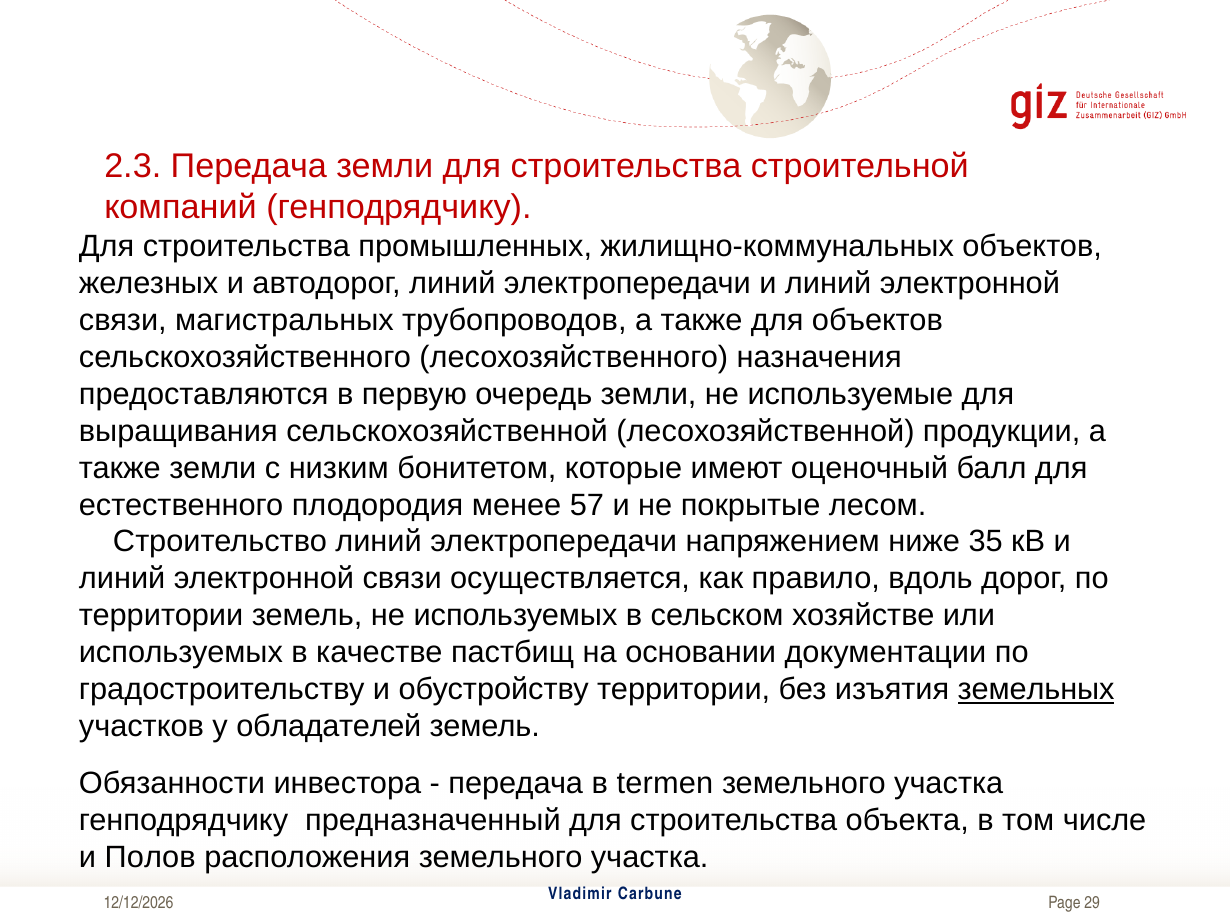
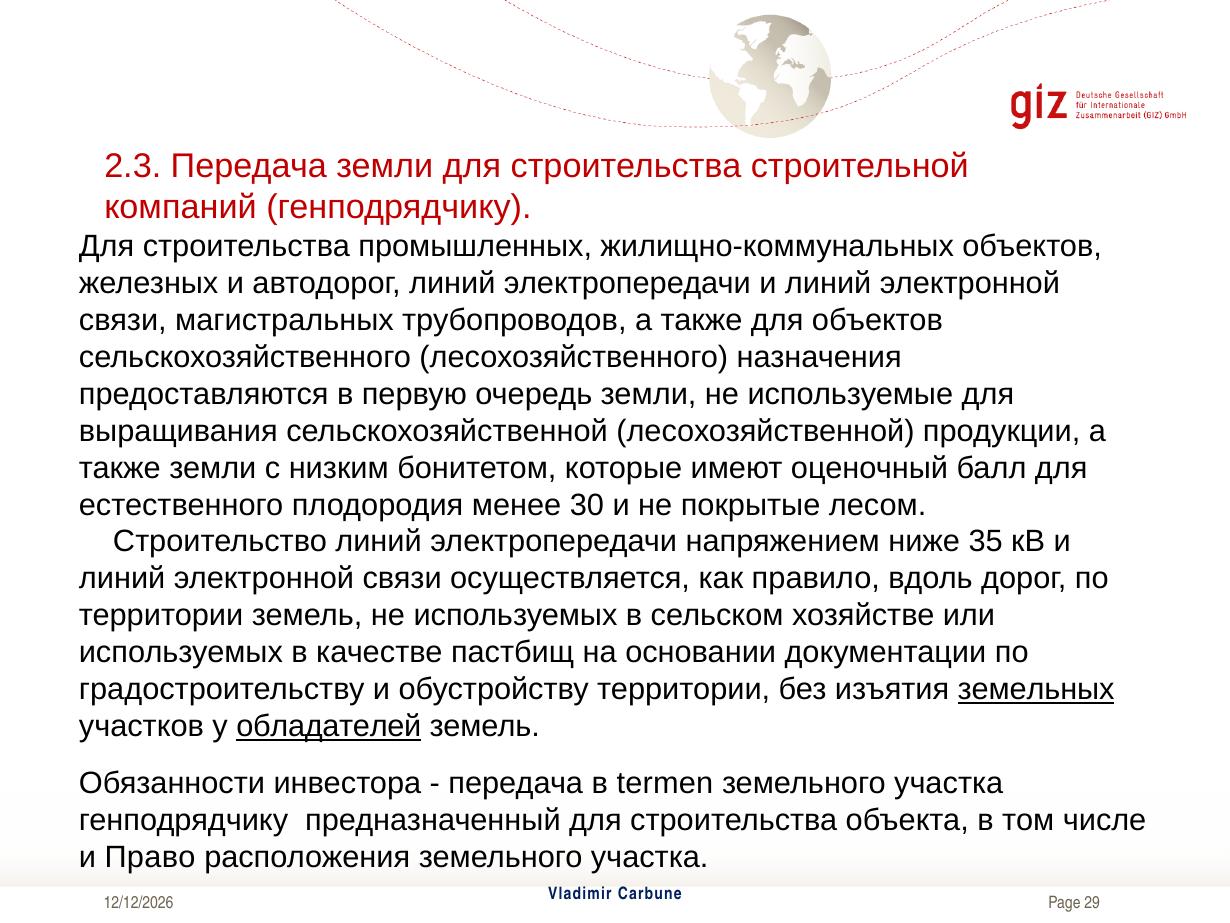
57: 57 -> 30
обладателей underline: none -> present
Полов: Полов -> Право
